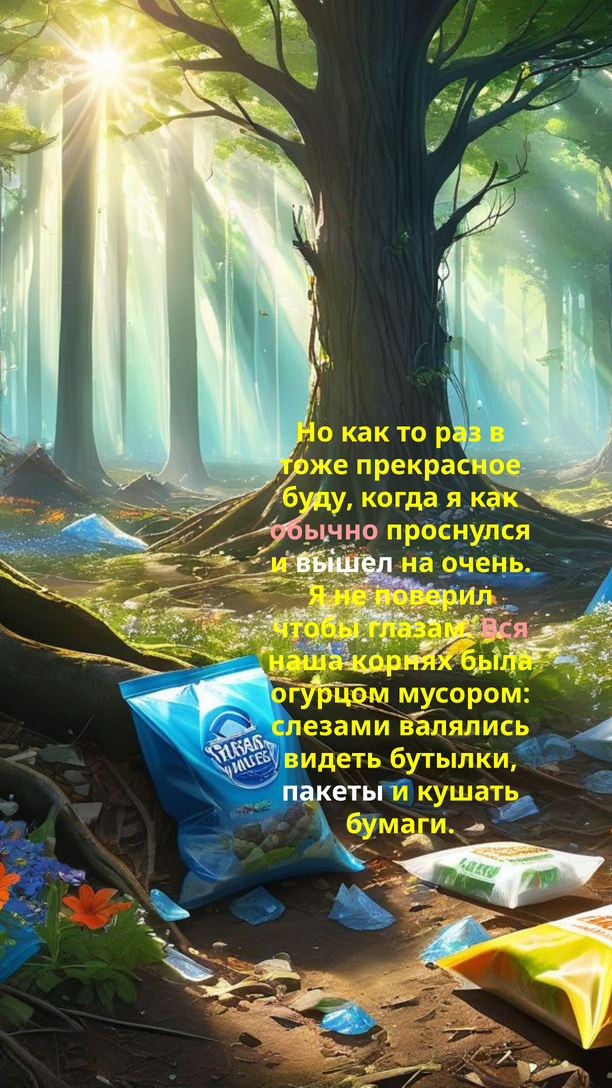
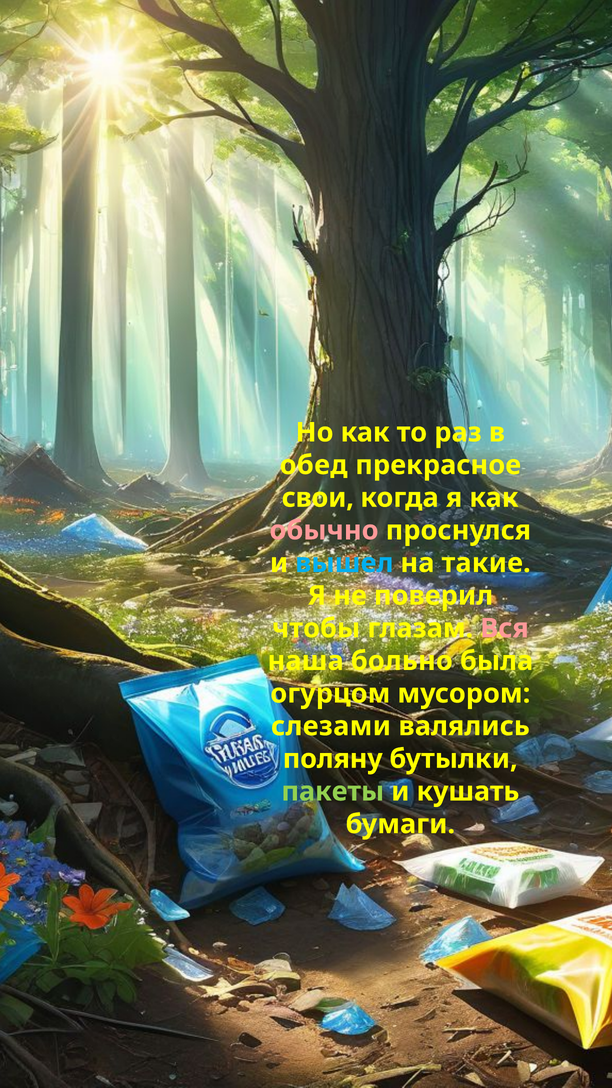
тоже: тоже -> обед
буду: буду -> свои
вышел colour: white -> light blue
очень: очень -> такие
корнях: корнях -> больно
видеть: видеть -> поляну
пакеты colour: white -> light green
